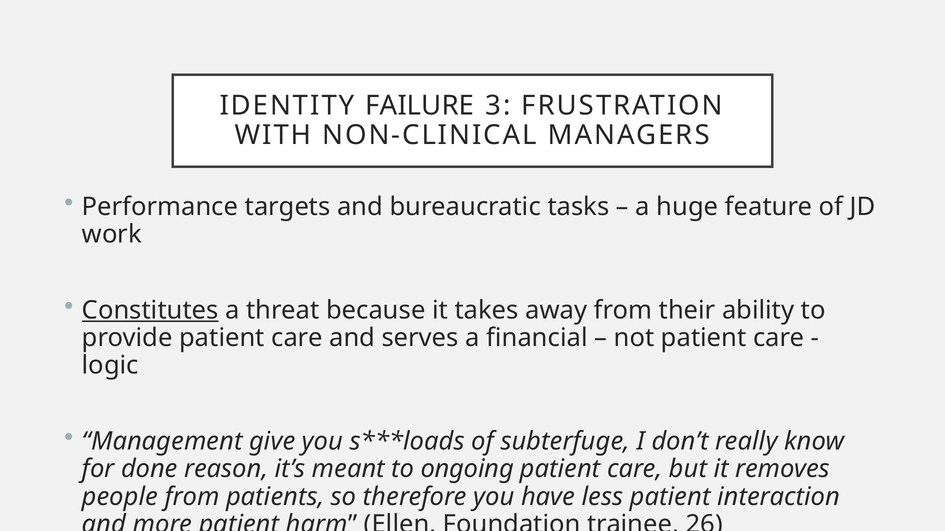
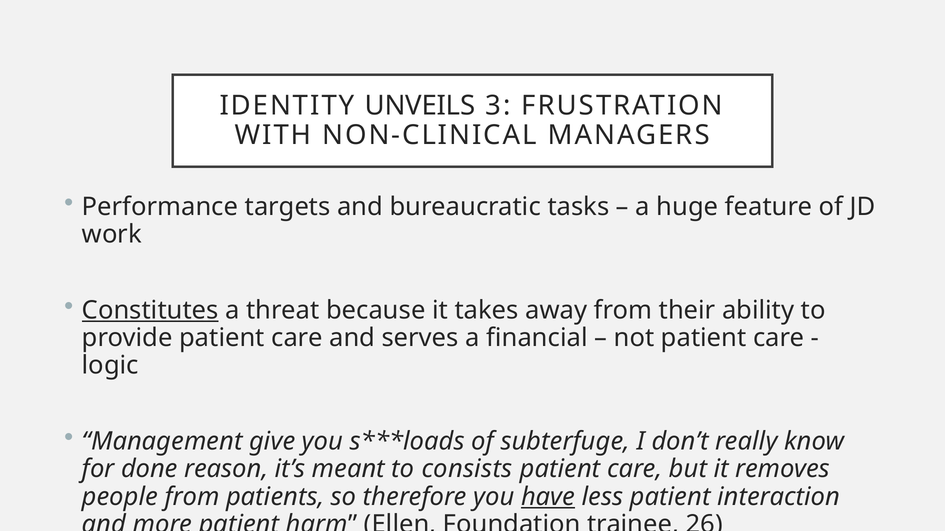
FAILURE: FAILURE -> UNVEILS
ongoing: ongoing -> consists
have underline: none -> present
